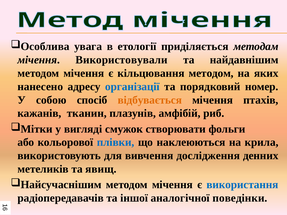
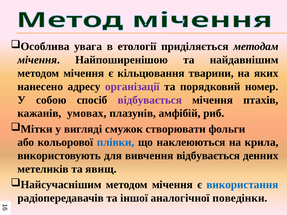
Використовували: Використовували -> Найпоширенішою
кільцювання методом: методом -> тварини
організації colour: blue -> purple
відбувається at (150, 100) colour: orange -> purple
тканин: тканин -> умовах
вивчення дослідження: дослідження -> відбувається
